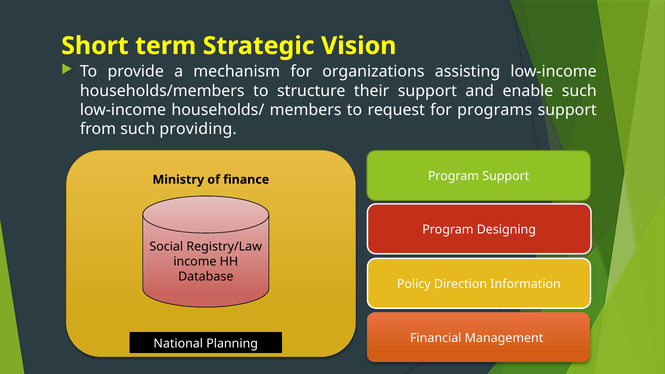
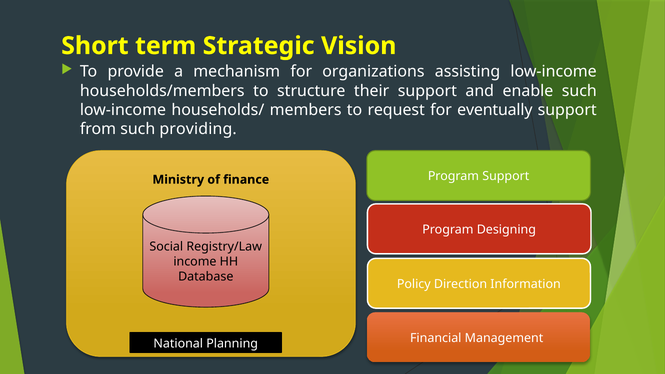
programs: programs -> eventually
